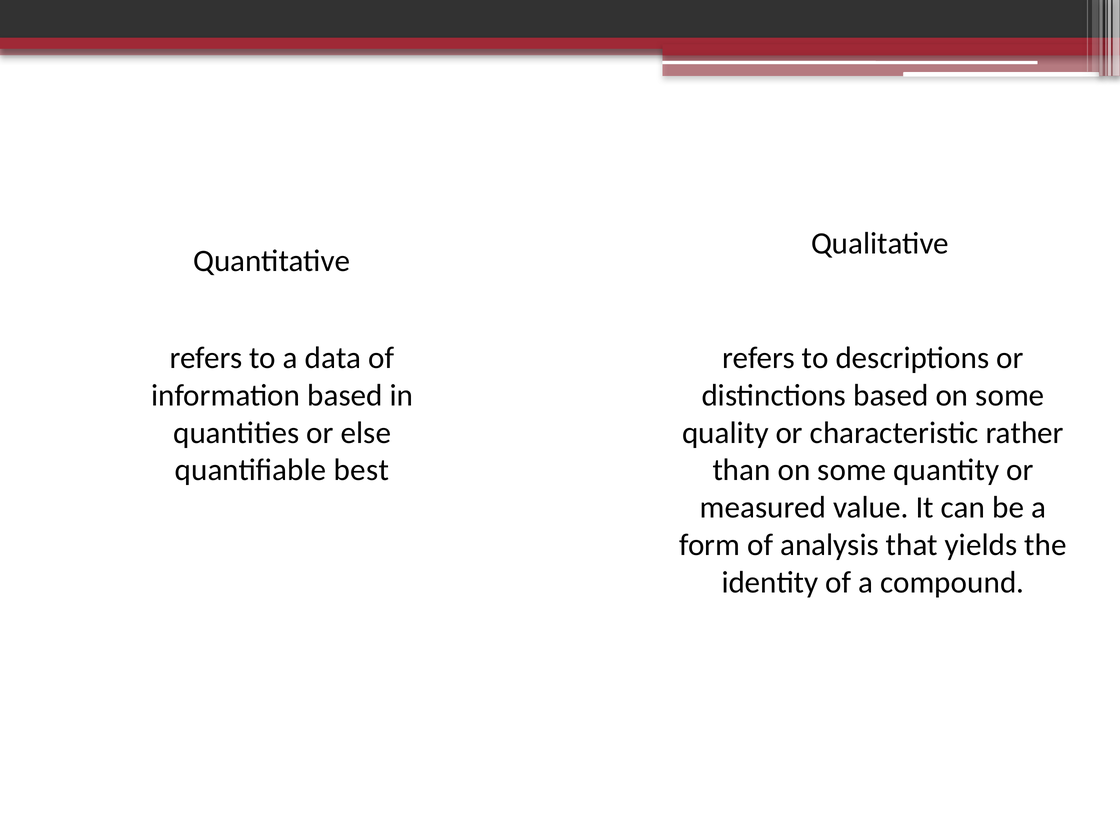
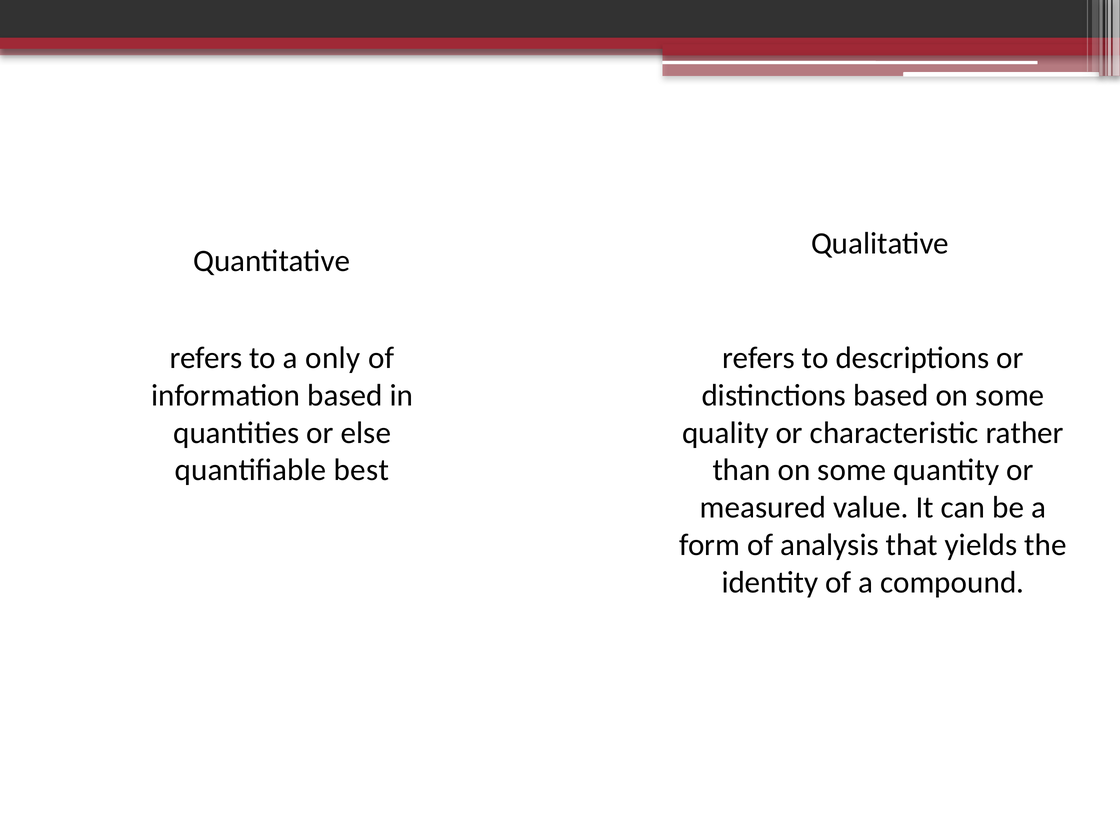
data: data -> only
